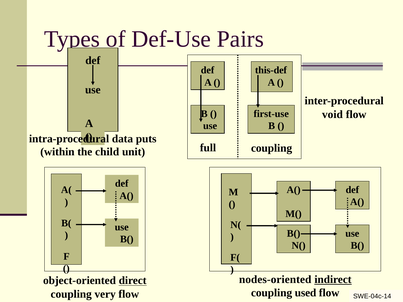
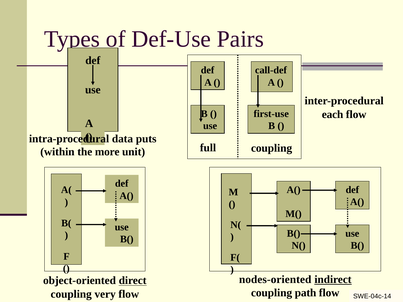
this-def: this-def -> call-def
void: void -> each
child: child -> more
used: used -> path
